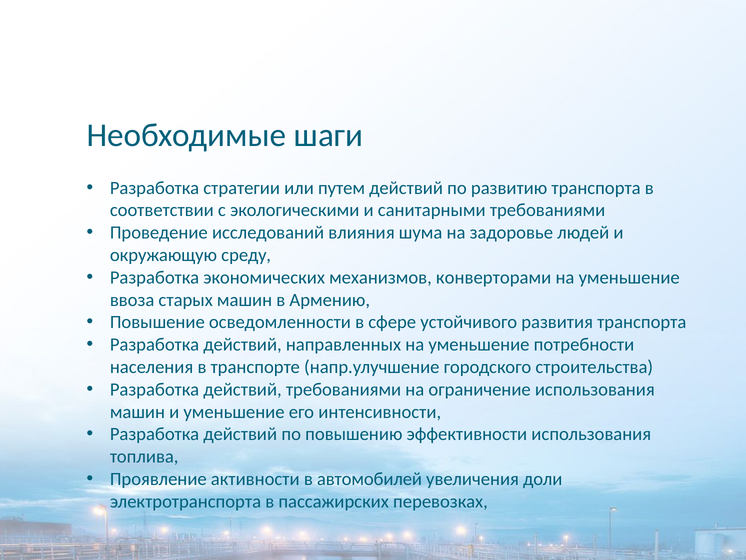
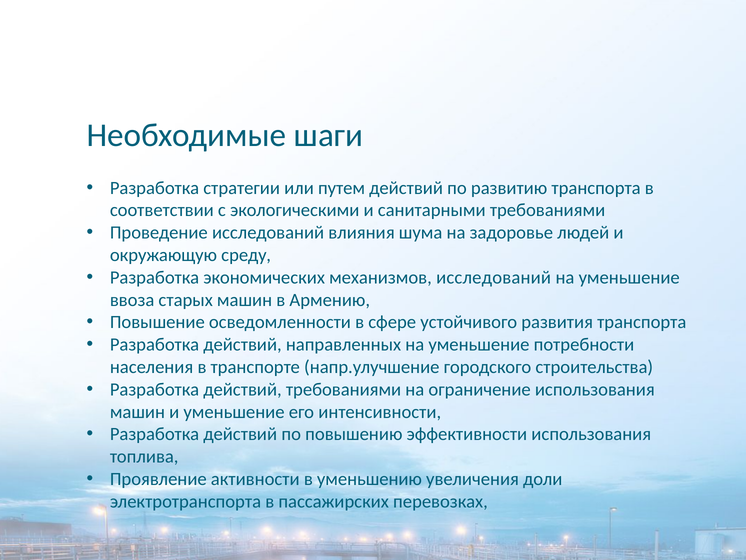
механизмов конверторами: конверторами -> исследований
автомобилей: автомобилей -> уменьшению
